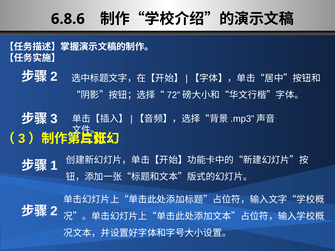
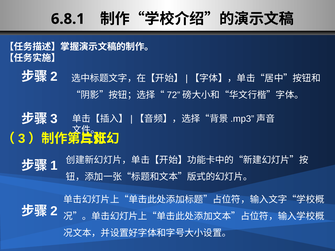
6.8.6: 6.8.6 -> 6.8.1
